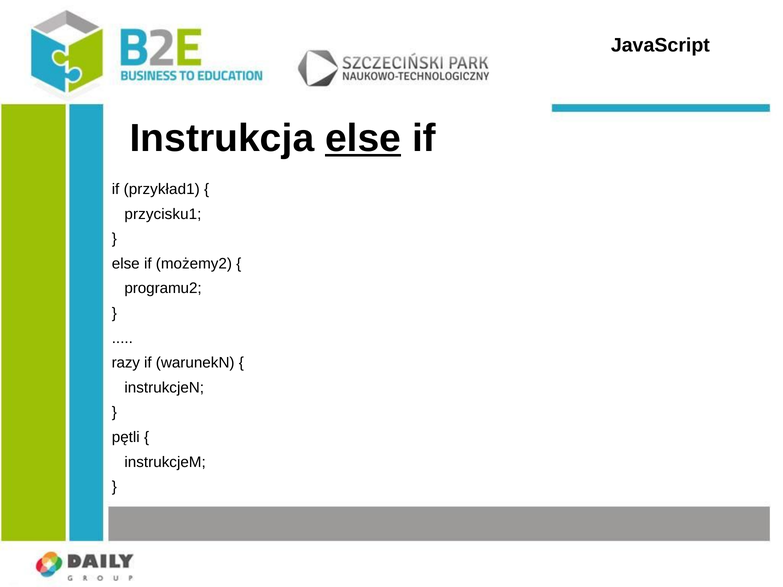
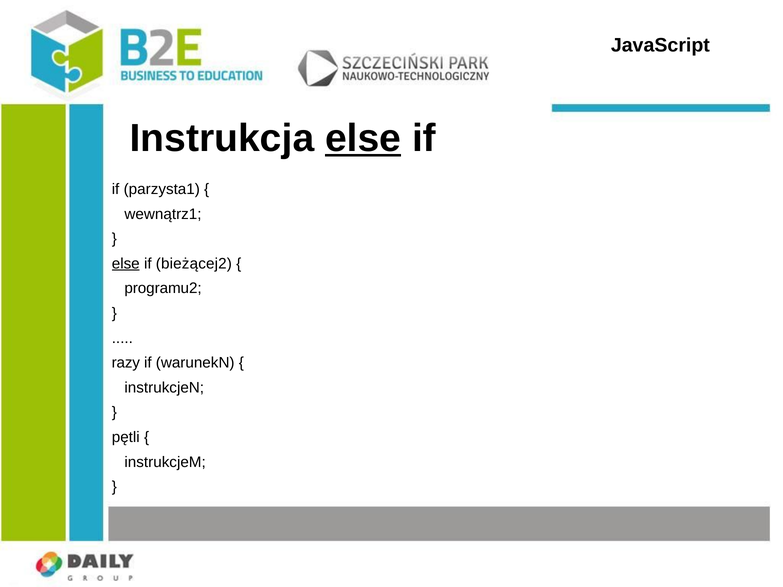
przykład1: przykład1 -> parzysta1
przycisku1: przycisku1 -> wewnątrz1
else at (126, 264) underline: none -> present
możemy2: możemy2 -> bieżącej2
